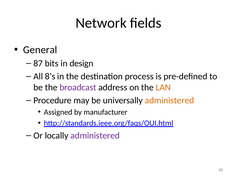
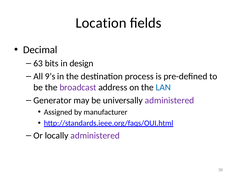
Network: Network -> Location
General: General -> Decimal
87: 87 -> 63
8’s: 8’s -> 9’s
LAN colour: orange -> blue
Procedure: Procedure -> Generator
administered at (169, 100) colour: orange -> purple
